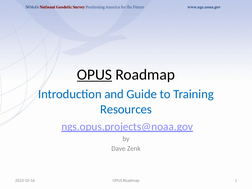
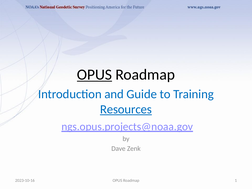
Resources underline: none -> present
